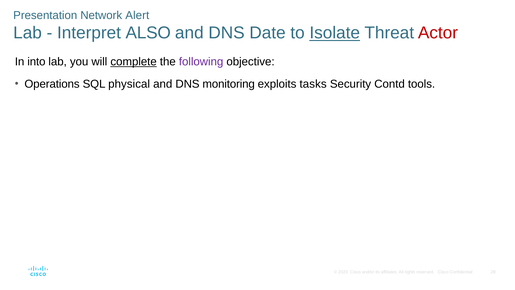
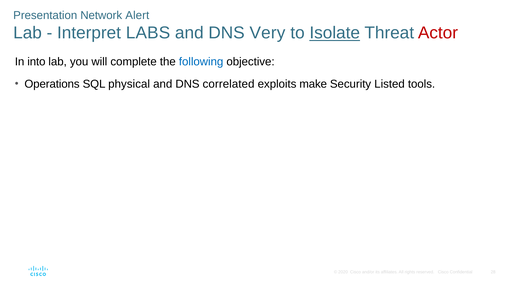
ALSO: ALSO -> LABS
Date: Date -> Very
complete underline: present -> none
following colour: purple -> blue
monitoring: monitoring -> correlated
tasks: tasks -> make
Contd: Contd -> Listed
